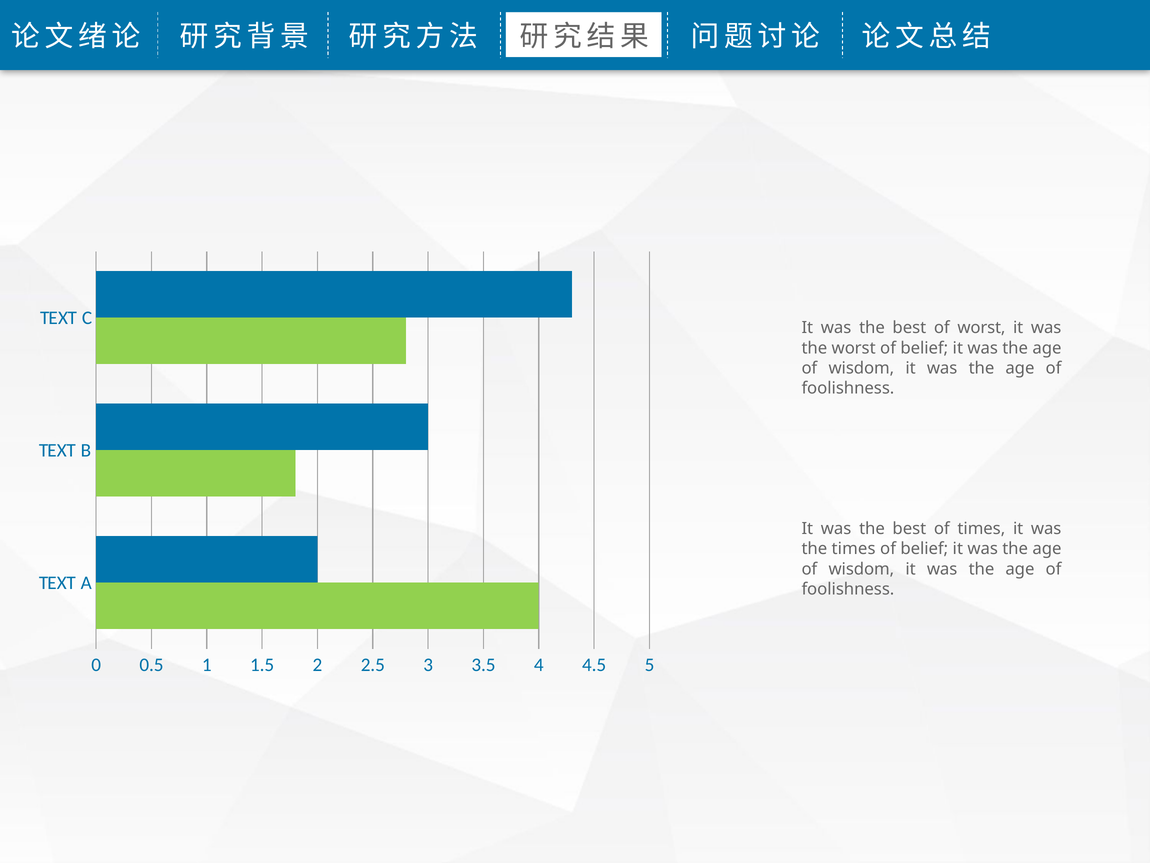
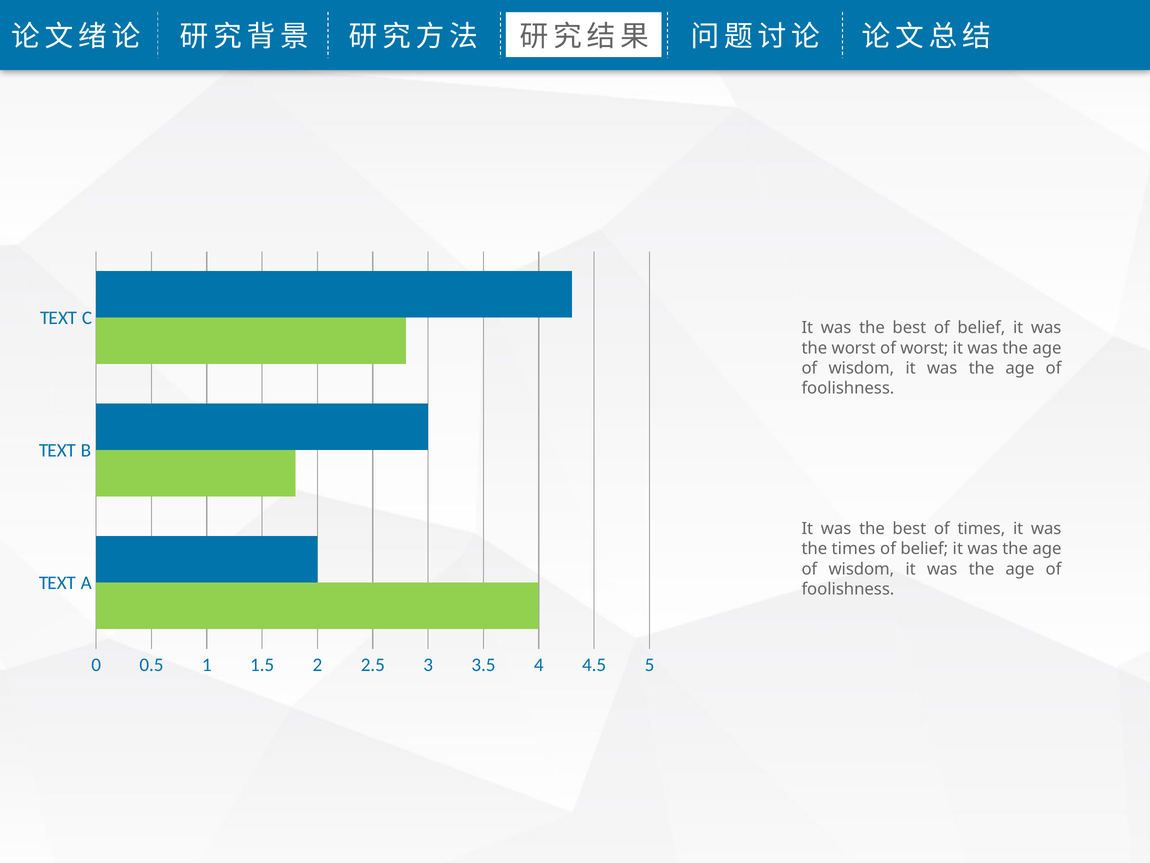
best of worst: worst -> belief
worst of belief: belief -> worst
